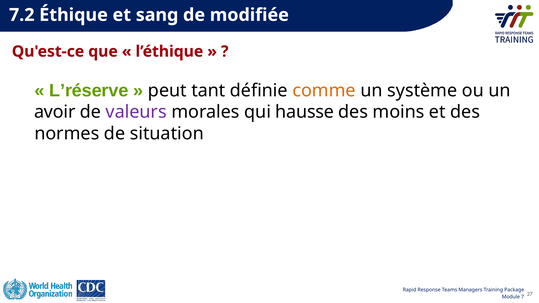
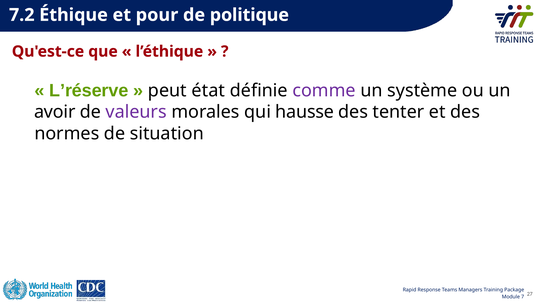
sang: sang -> pour
modifiée: modifiée -> politique
tant: tant -> état
comme colour: orange -> purple
moins: moins -> tenter
